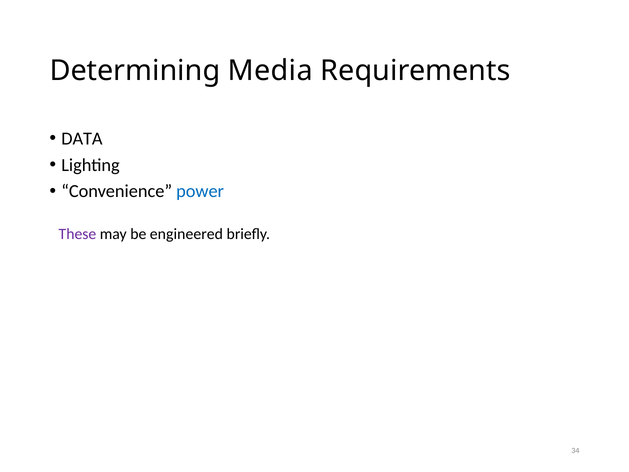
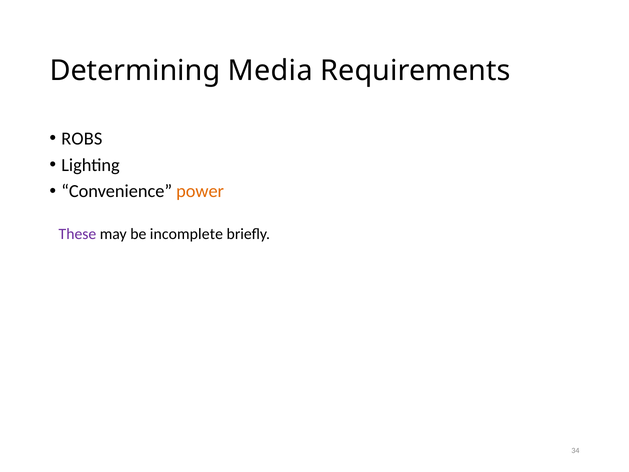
DATA: DATA -> ROBS
power colour: blue -> orange
engineered: engineered -> incomplete
